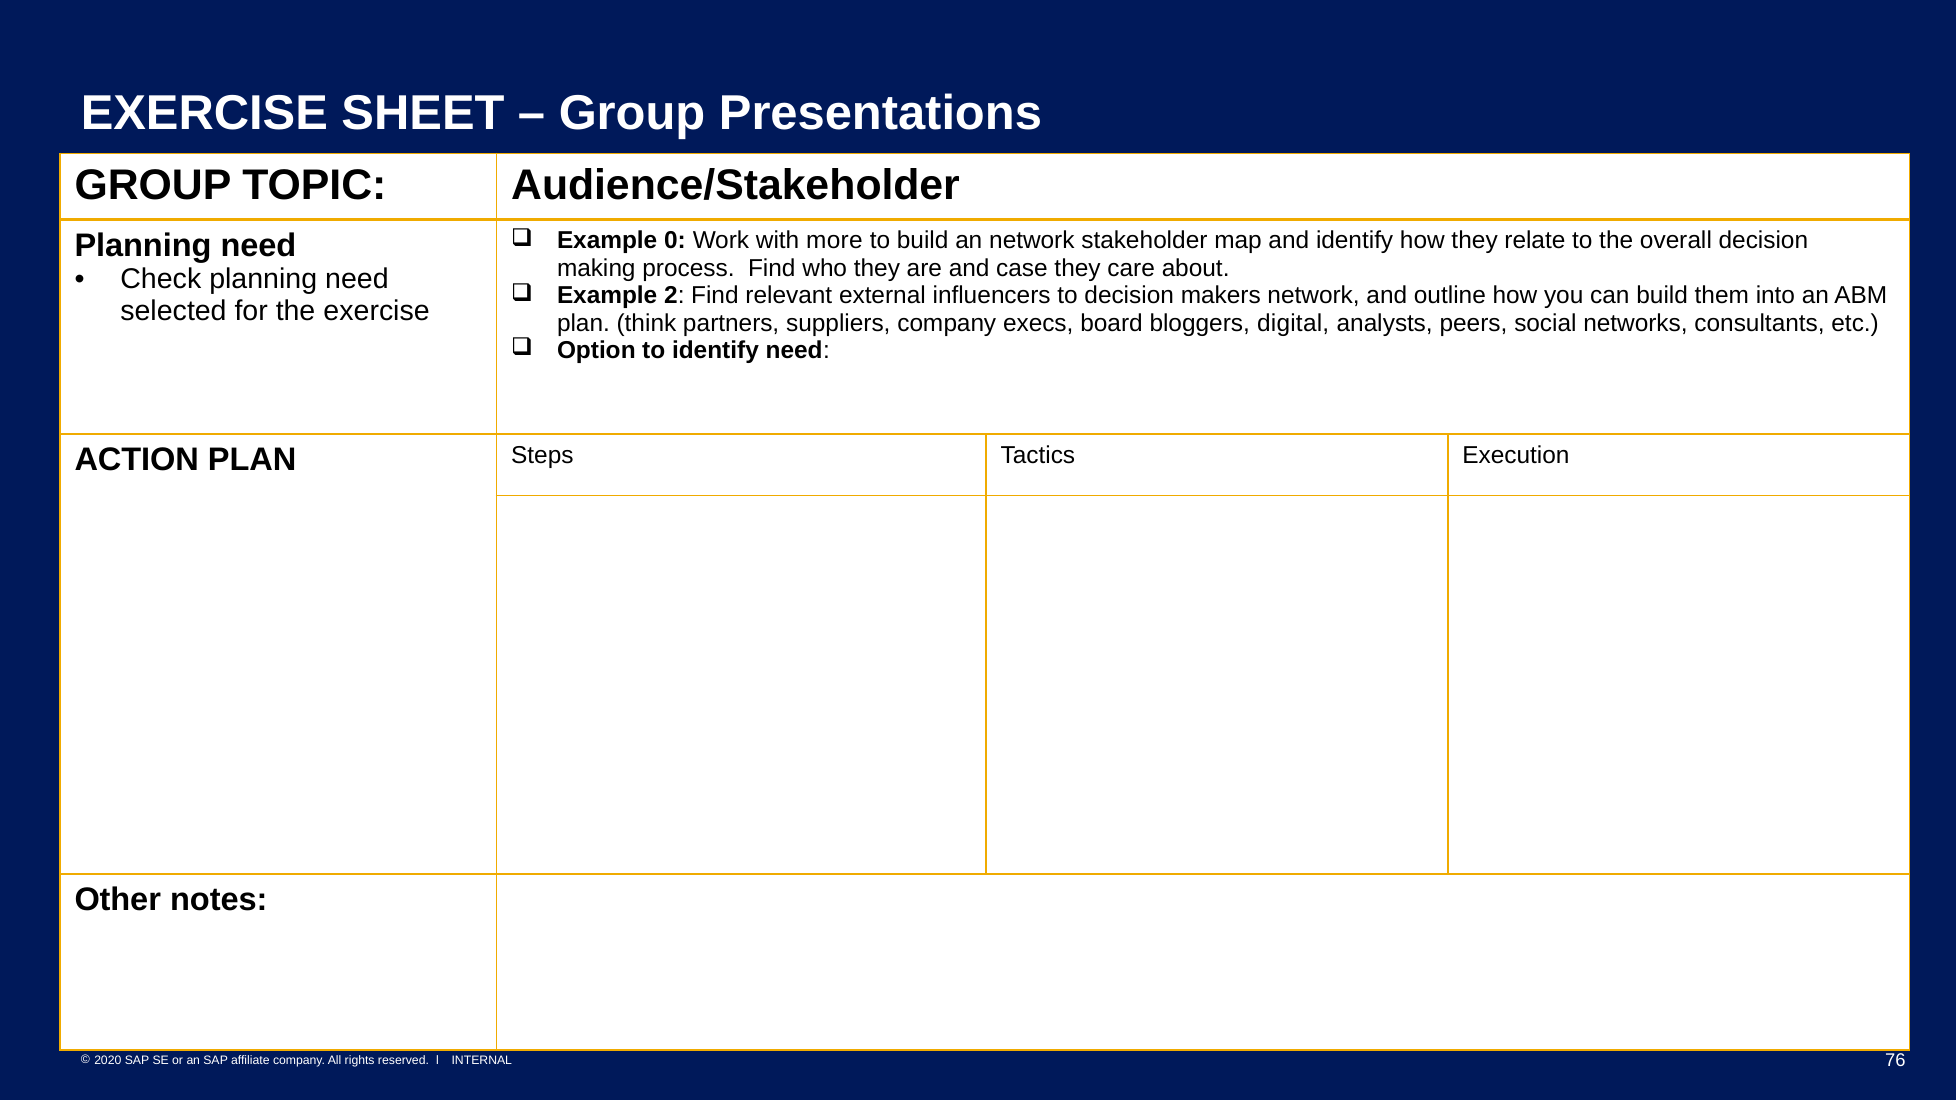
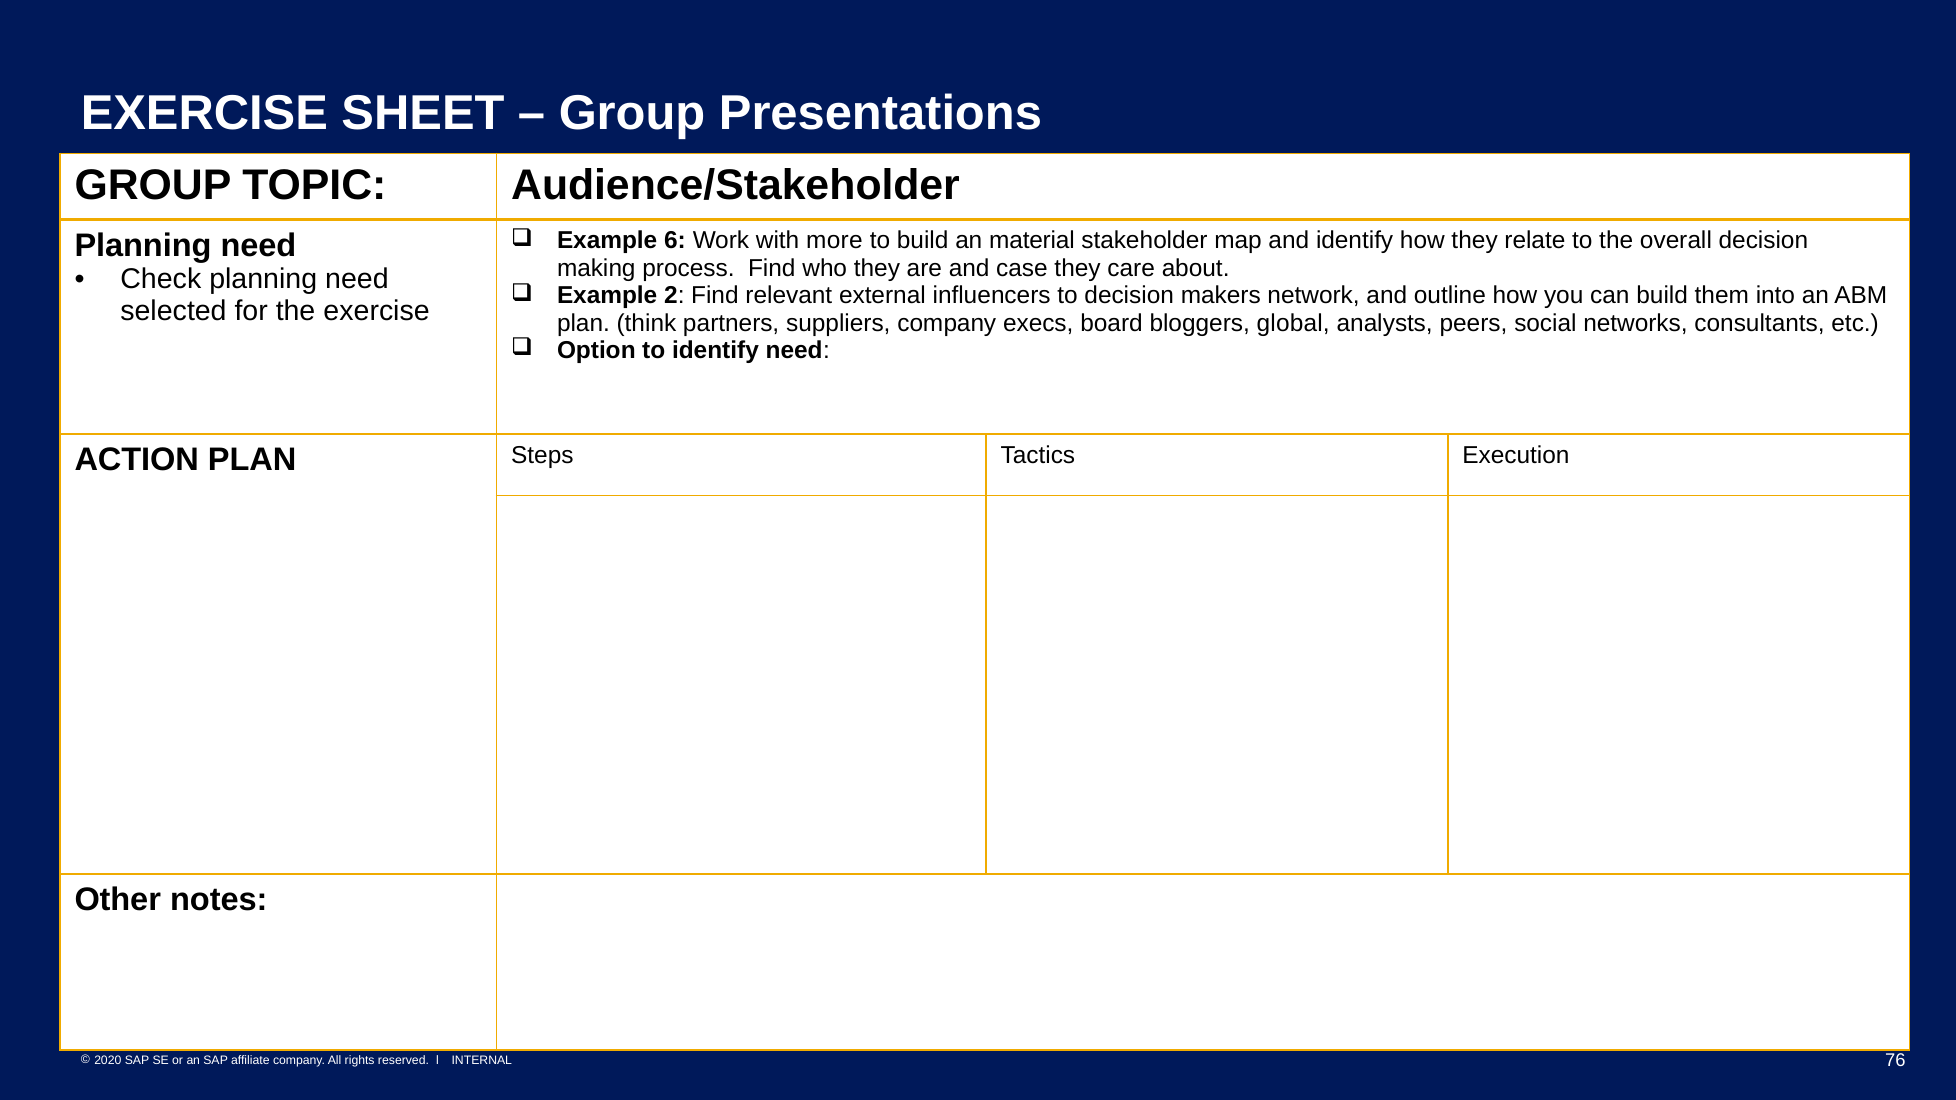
0: 0 -> 6
an network: network -> material
digital: digital -> global
